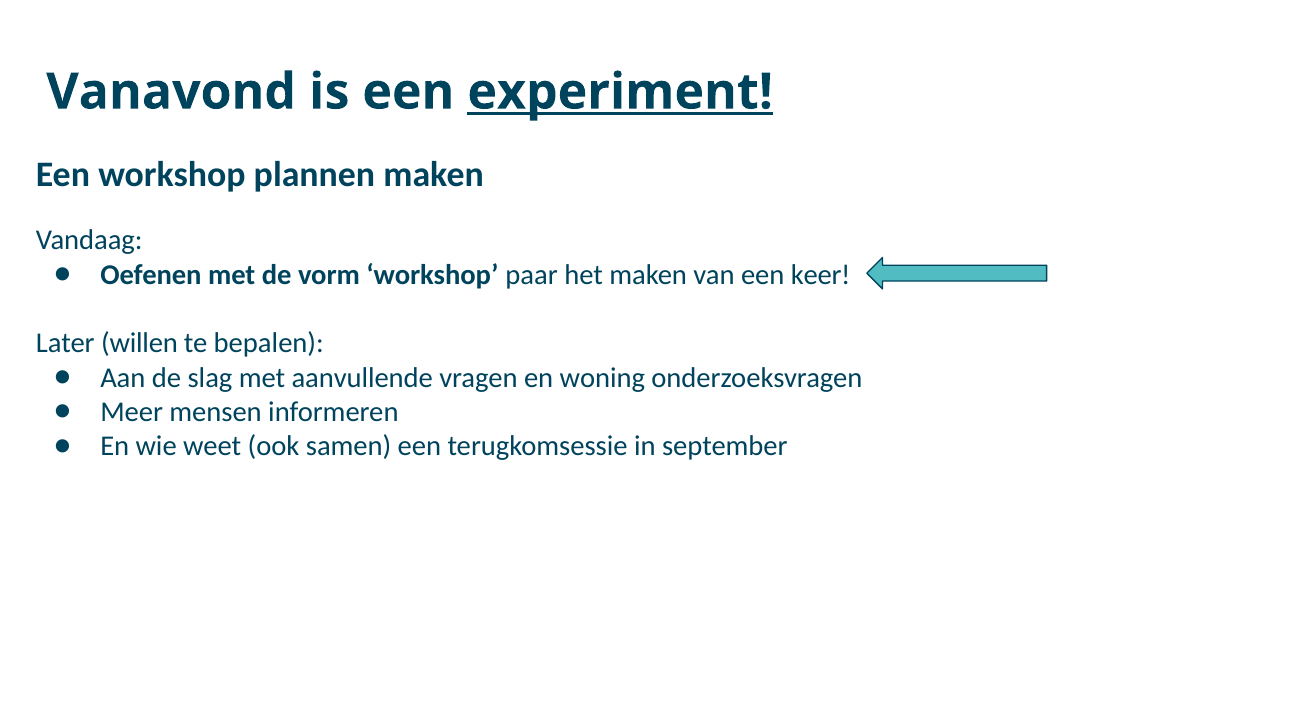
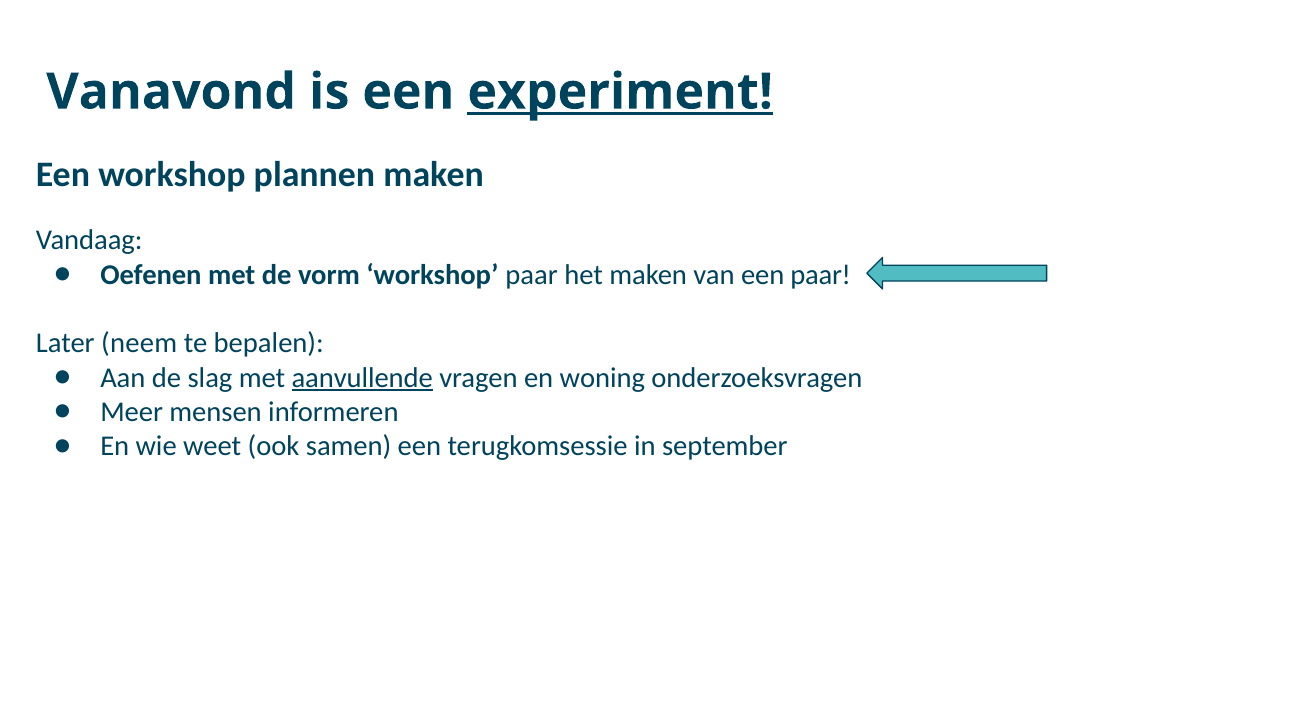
een keer: keer -> paar
willen: willen -> neem
aanvullende underline: none -> present
